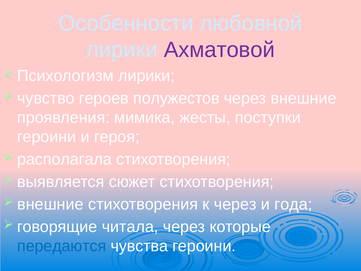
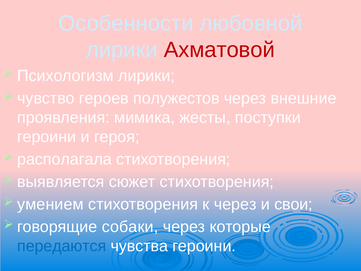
Ахматовой colour: purple -> red
внешние at (50, 204): внешние -> умением
года: года -> свои
читала: читала -> собаки
